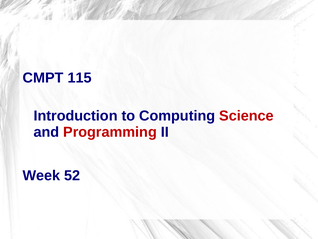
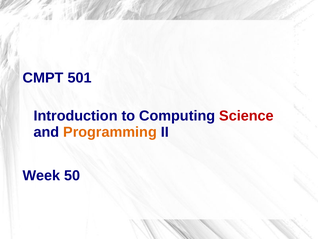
115: 115 -> 501
Programming colour: red -> orange
52: 52 -> 50
